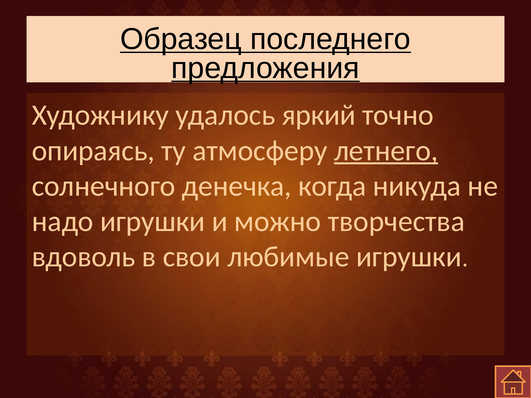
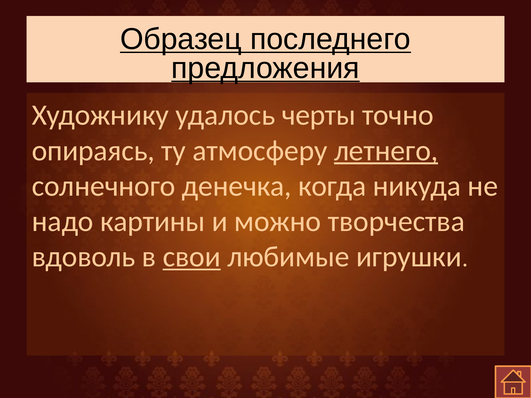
яркий: яркий -> черты
надо игрушки: игрушки -> картины
свои underline: none -> present
